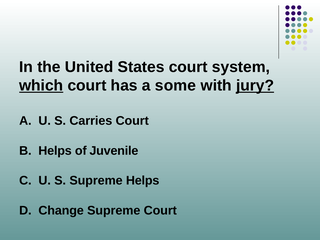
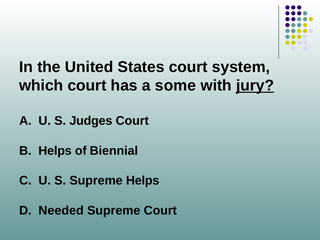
which underline: present -> none
Carries: Carries -> Judges
Juvenile: Juvenile -> Biennial
Change: Change -> Needed
